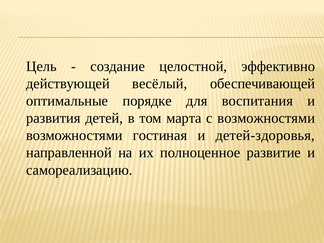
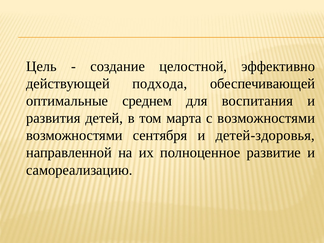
весёлый: весёлый -> подхода
порядке: порядке -> среднем
гостиная: гостиная -> сентября
